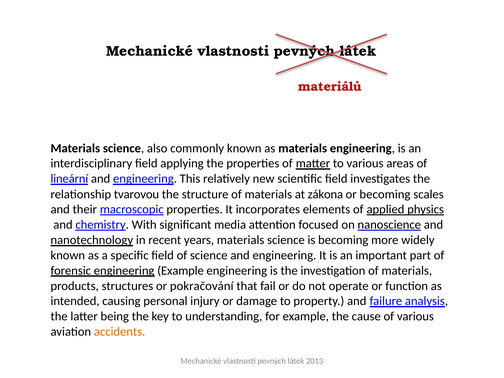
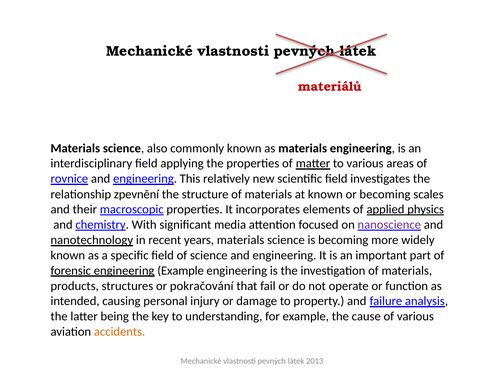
lineární: lineární -> rovnice
tvarovou: tvarovou -> zpevnění
at zákona: zákona -> known
nanoscience colour: black -> purple
